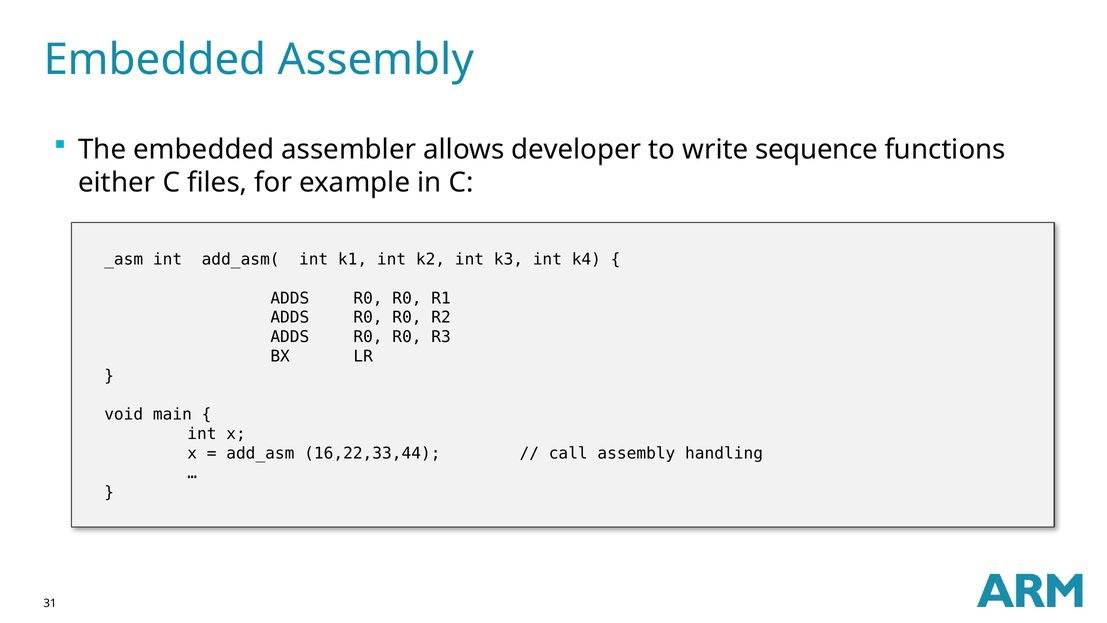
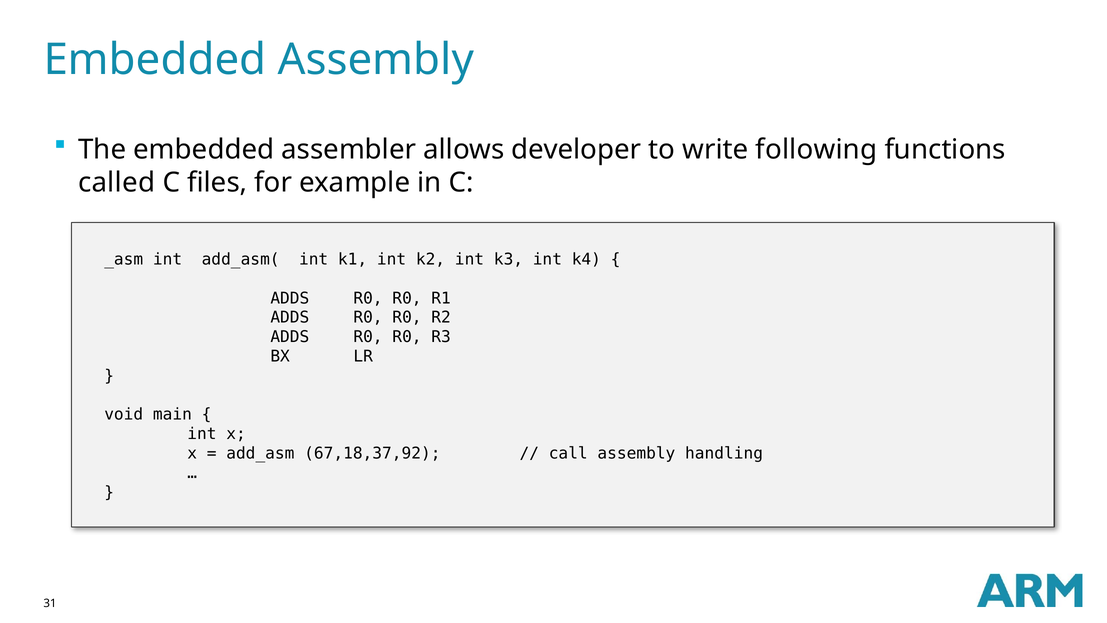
sequence: sequence -> following
either: either -> called
16,22,33,44: 16,22,33,44 -> 67,18,37,92
